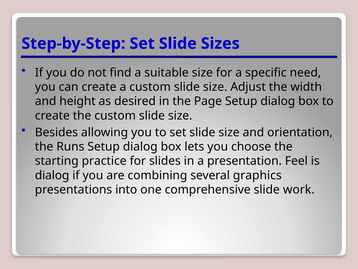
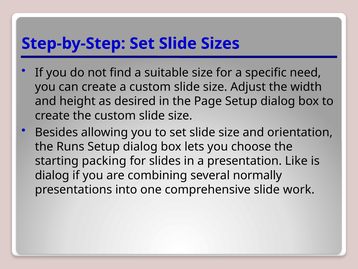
practice: practice -> packing
Feel: Feel -> Like
graphics: graphics -> normally
